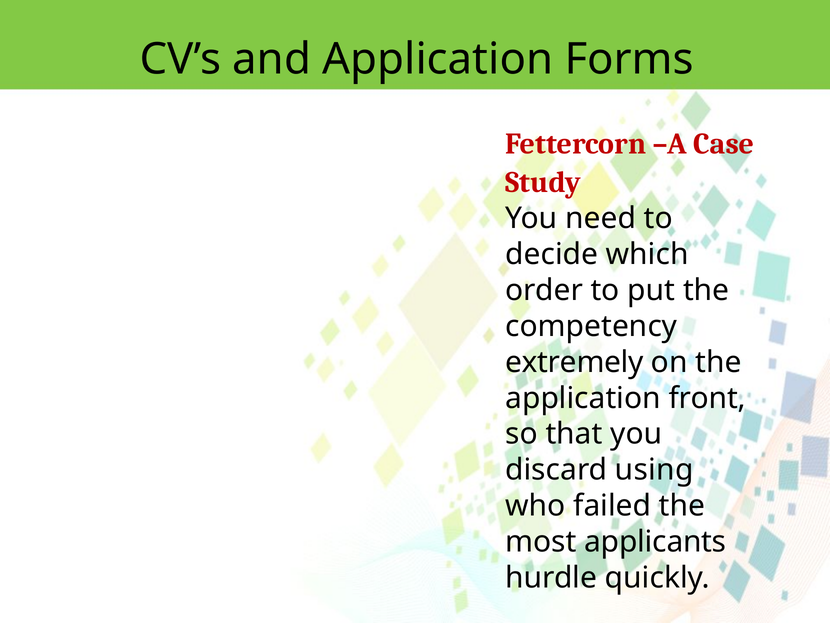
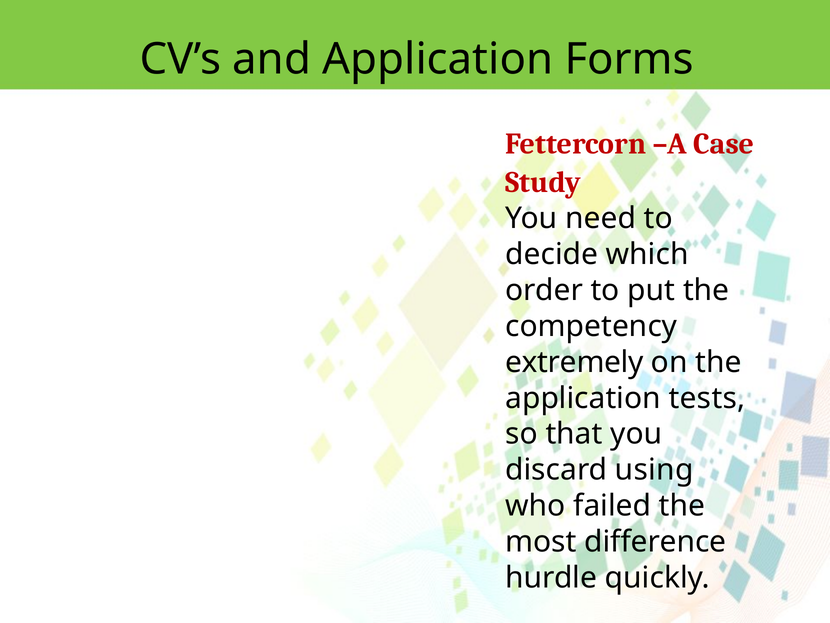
front: front -> tests
applicants: applicants -> difference
